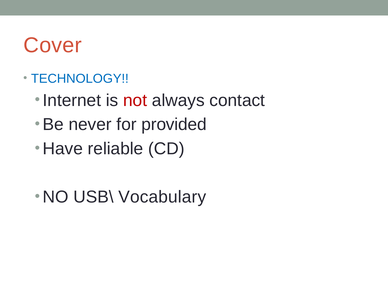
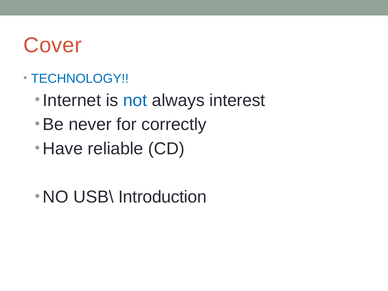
not colour: red -> blue
contact: contact -> interest
provided: provided -> correctly
Vocabulary: Vocabulary -> Introduction
